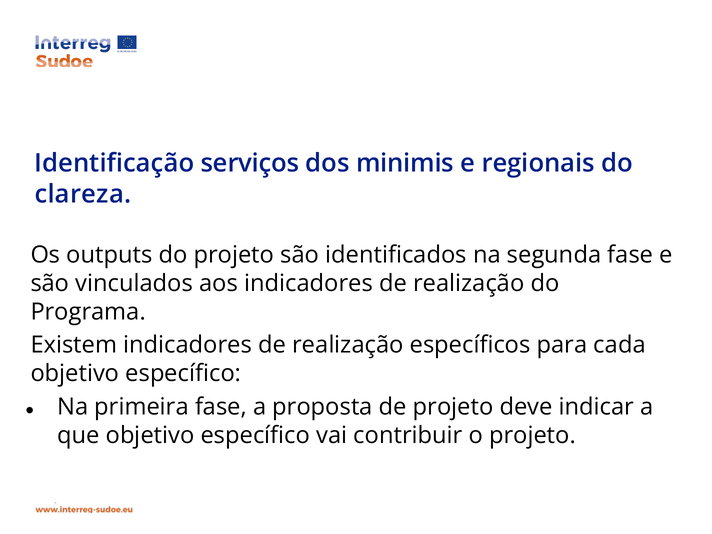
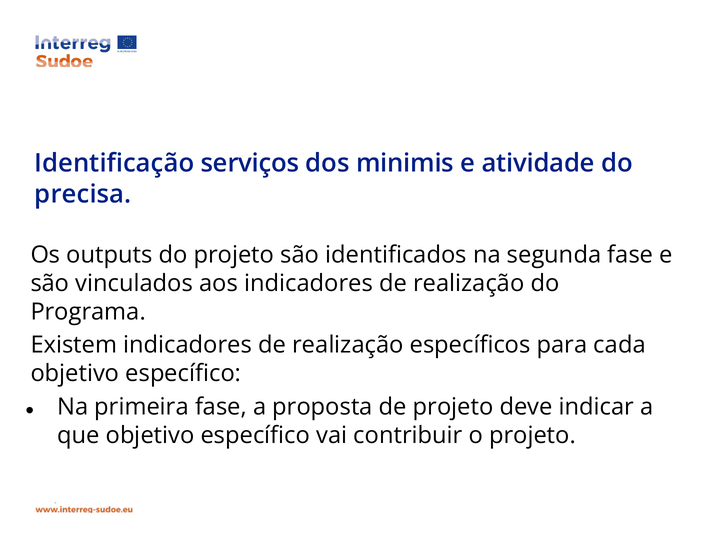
regionais: regionais -> atividade
clareza: clareza -> precisa
